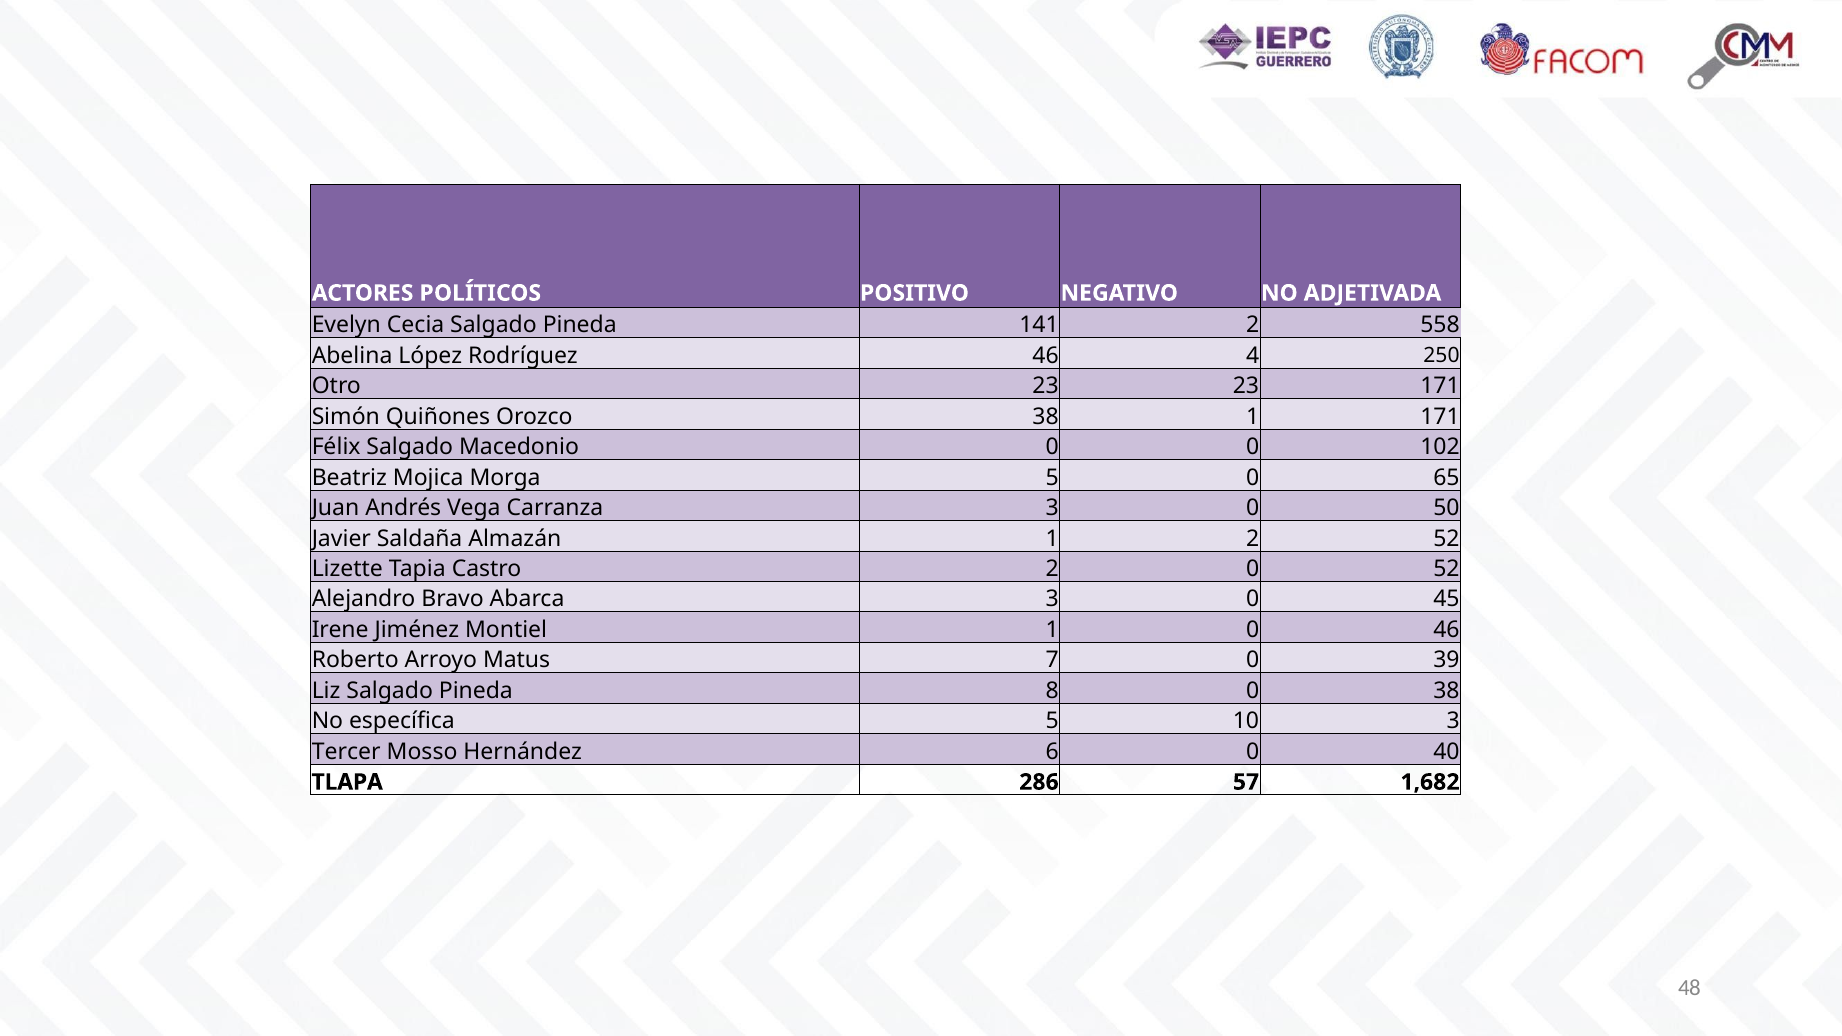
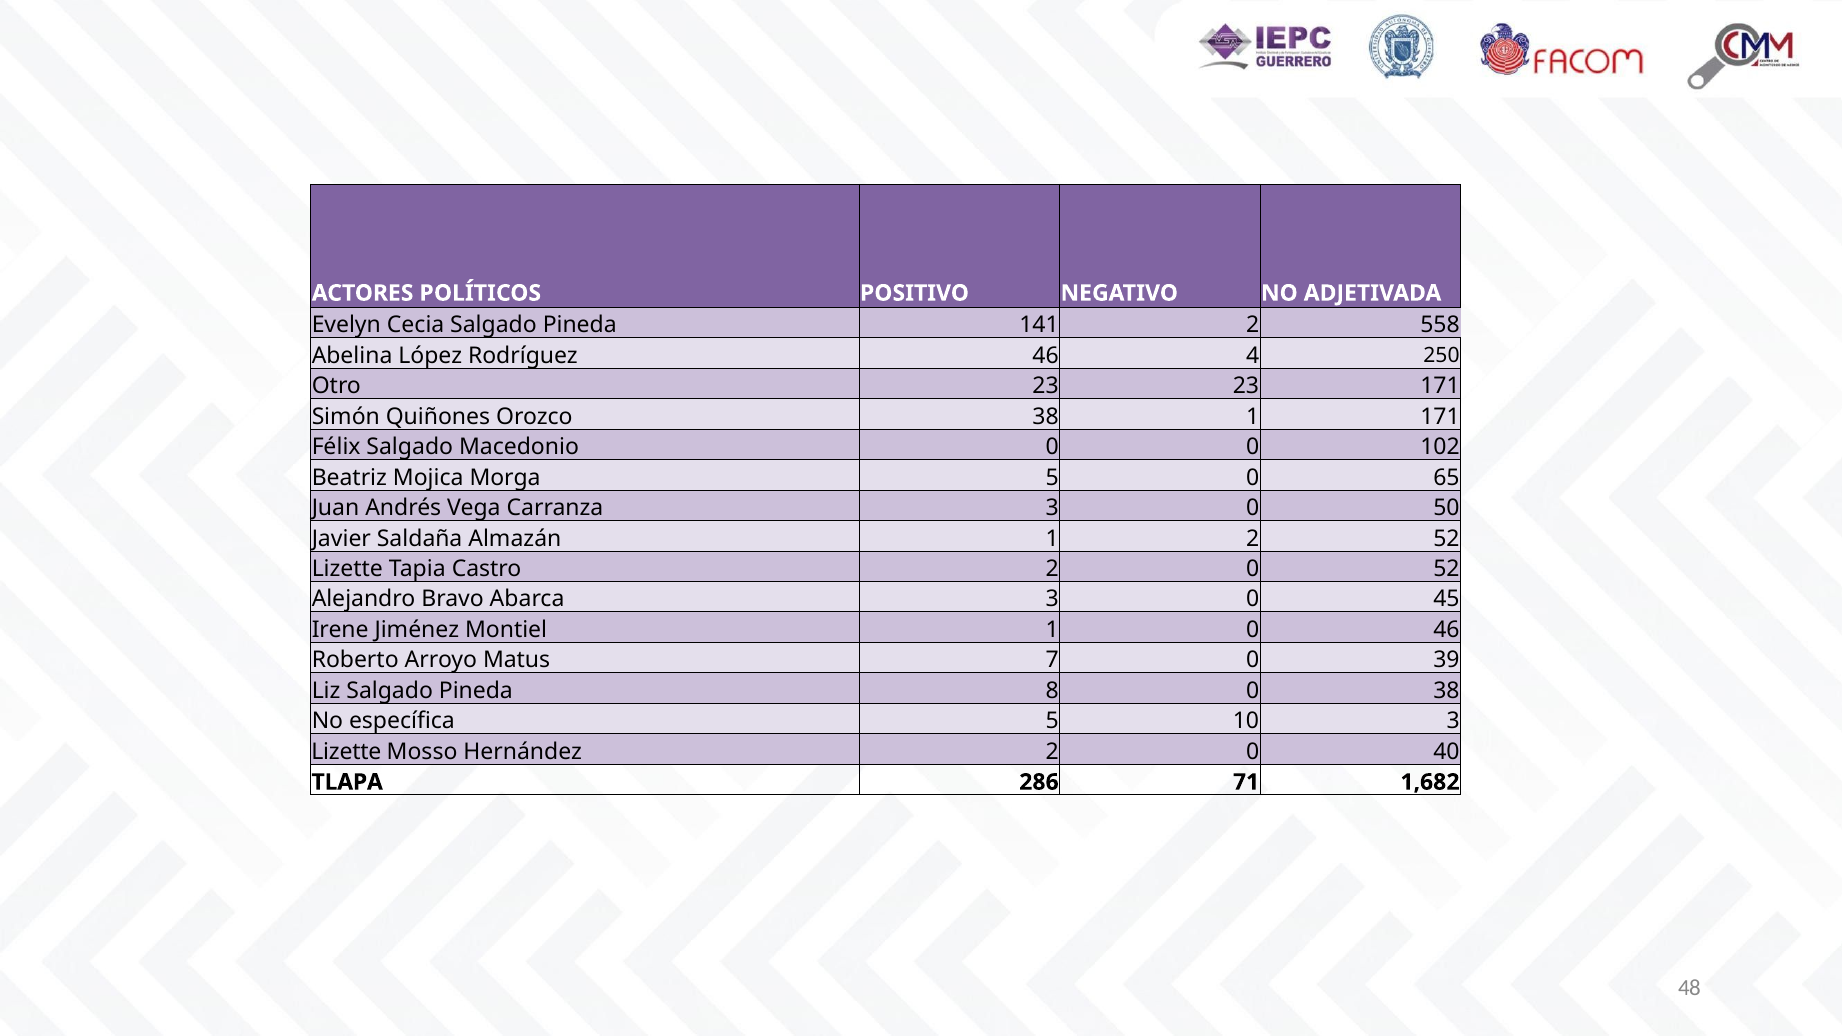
Tercer at (346, 752): Tercer -> Lizette
Hernández 6: 6 -> 2
57: 57 -> 71
